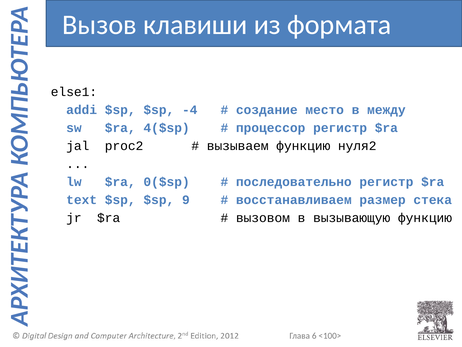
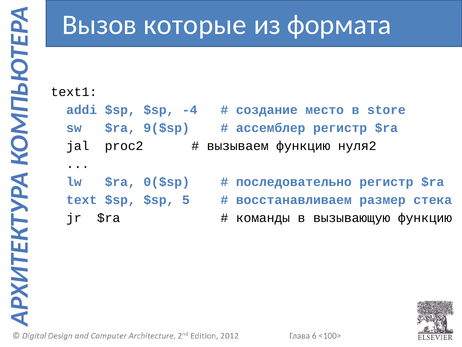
клавиши: клавиши -> которые
else1: else1 -> text1
между: между -> store
4($sp: 4($sp -> 9($sp
процессор: процессор -> ассемблер
9: 9 -> 5
вызовом: вызовом -> команды
